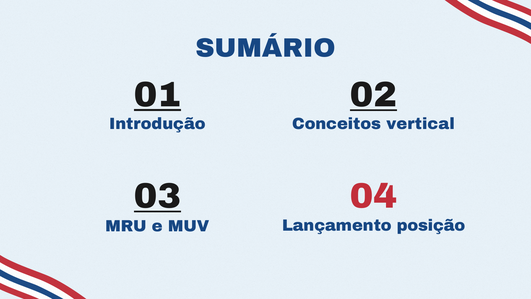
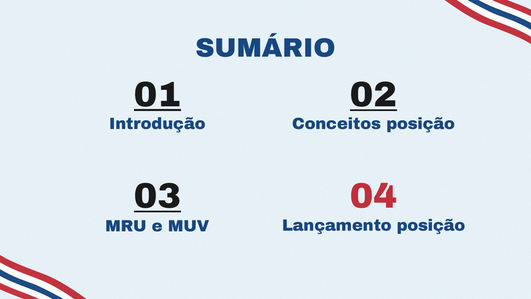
Conceitos vertical: vertical -> posição
